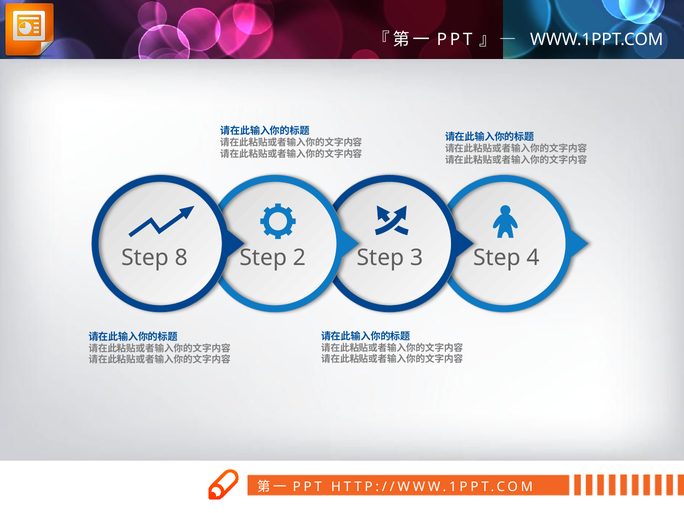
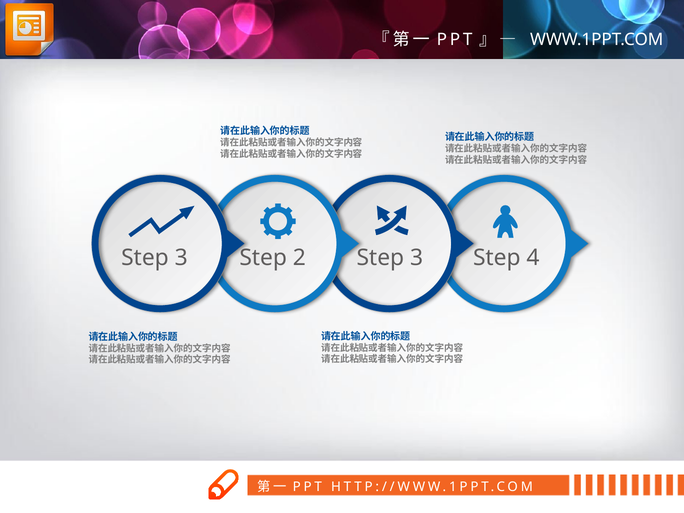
8 at (181, 258): 8 -> 3
